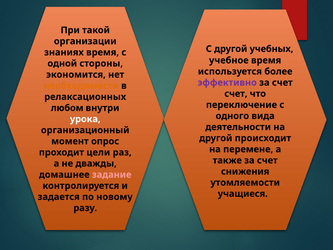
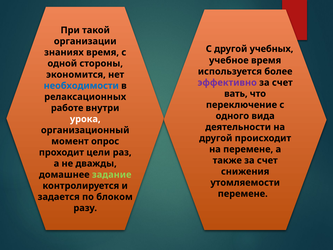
необходимости colour: orange -> blue
счет at (236, 94): счет -> вать
любом: любом -> работе
задание colour: pink -> light green
учащиеся at (243, 194): учащиеся -> перемене
новому: новому -> блоком
